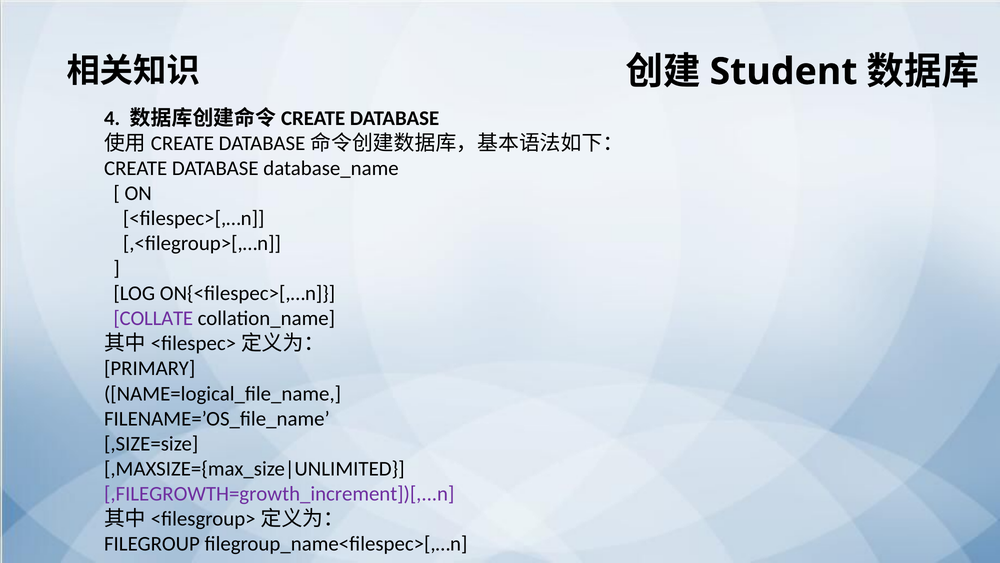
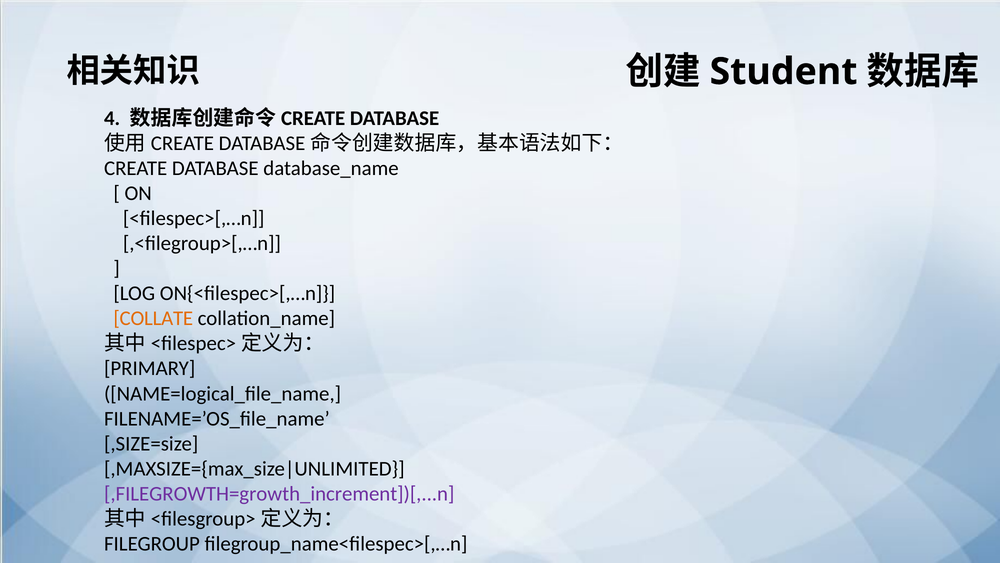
COLLATE colour: purple -> orange
